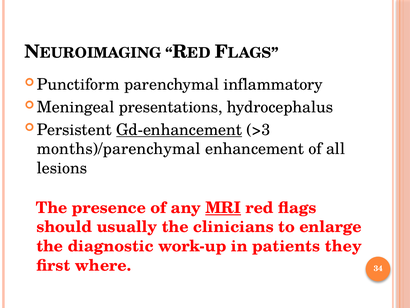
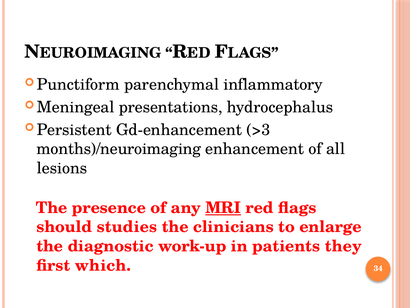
Gd-enhancement underline: present -> none
months)/parenchymal: months)/parenchymal -> months)/neuroimaging
usually: usually -> studies
where: where -> which
